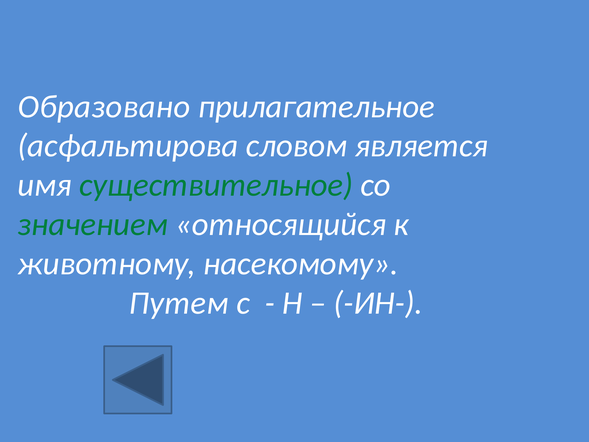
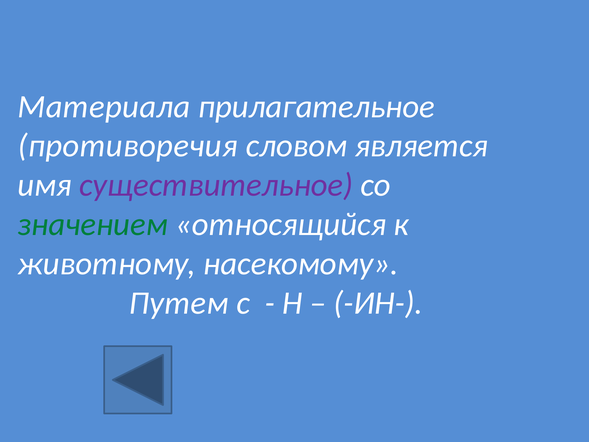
Образовано: Образовано -> Материала
асфальтирова: асфальтирова -> противоречия
существительное colour: green -> purple
